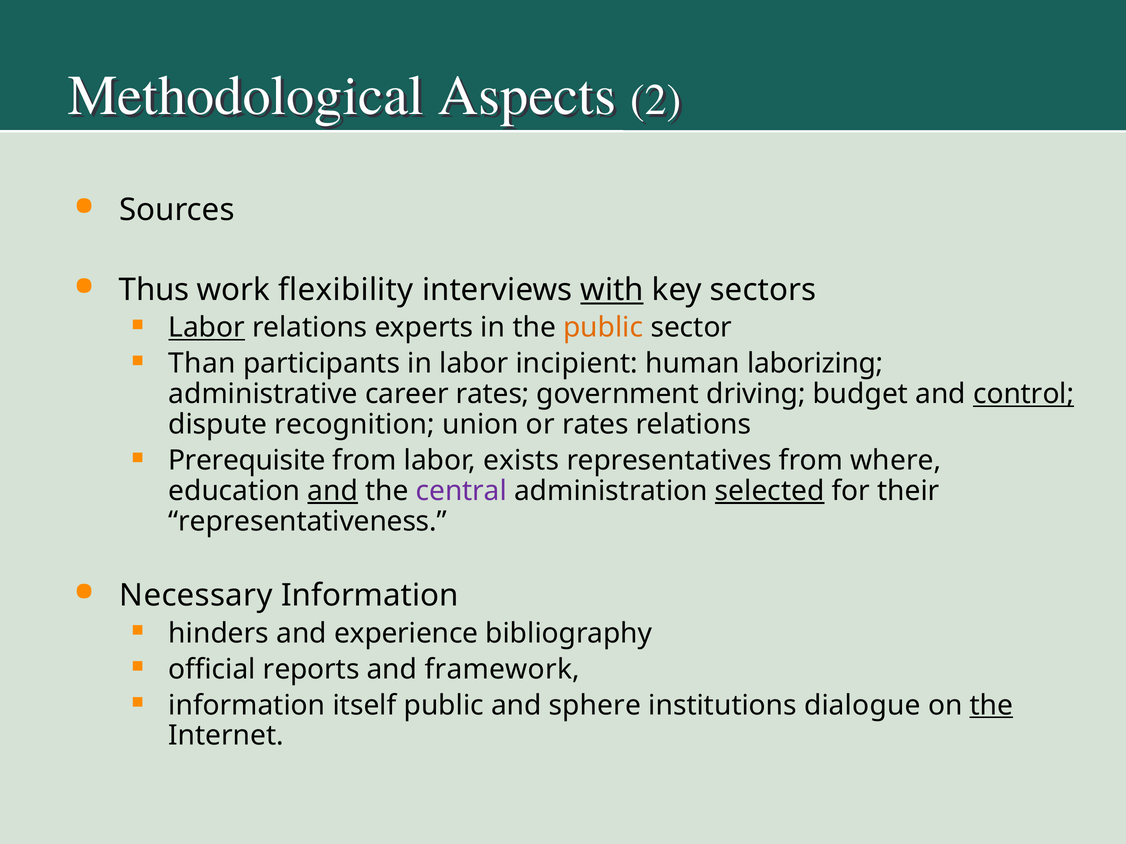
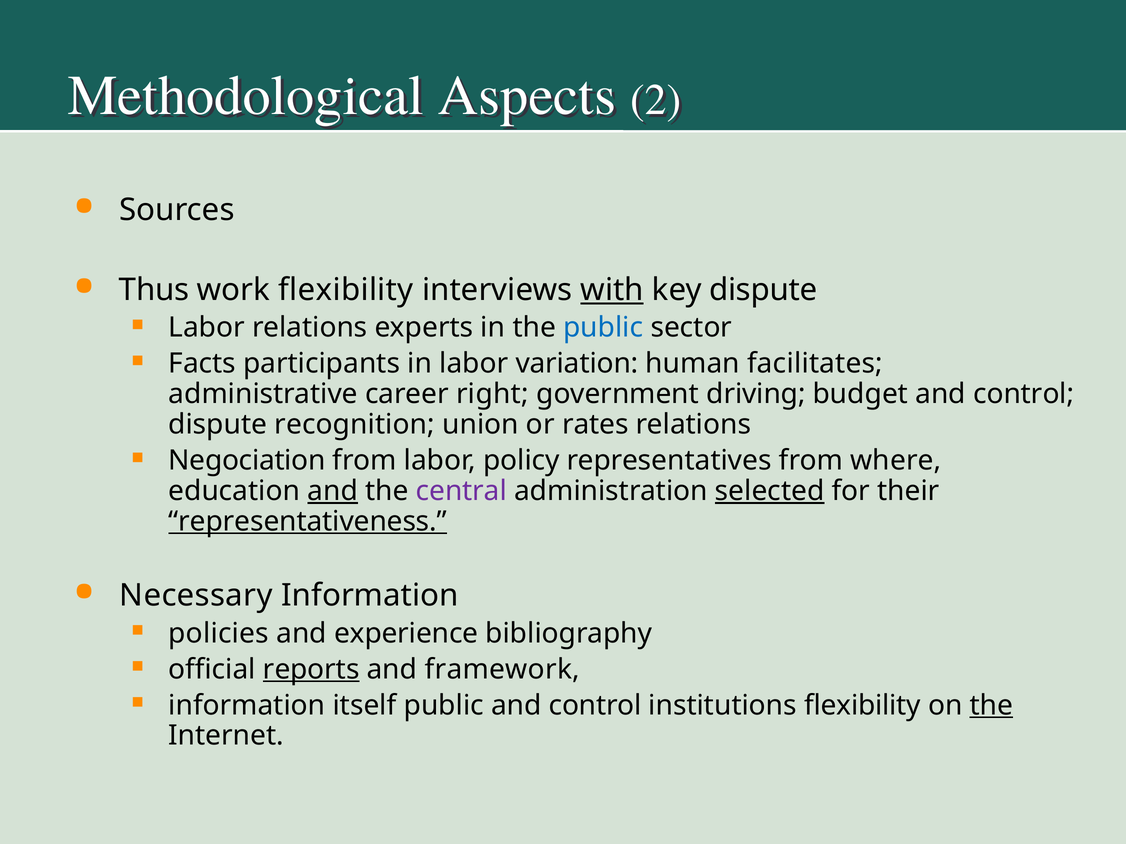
key sectors: sectors -> dispute
Labor at (207, 328) underline: present -> none
public at (603, 328) colour: orange -> blue
Than: Than -> Facts
incipient: incipient -> variation
laborizing: laborizing -> facilitates
career rates: rates -> right
control at (1024, 394) underline: present -> none
Prerequisite: Prerequisite -> Negociation
exists: exists -> policy
representativeness underline: none -> present
hinders: hinders -> policies
reports underline: none -> present
public and sphere: sphere -> control
institutions dialogue: dialogue -> flexibility
